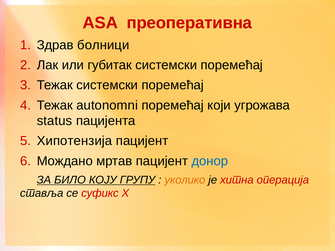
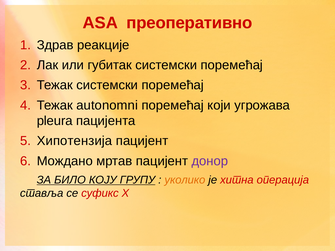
преоперативна: преоперативна -> преоперативно
болници: болници -> реакције
status: status -> pleura
донор colour: blue -> purple
